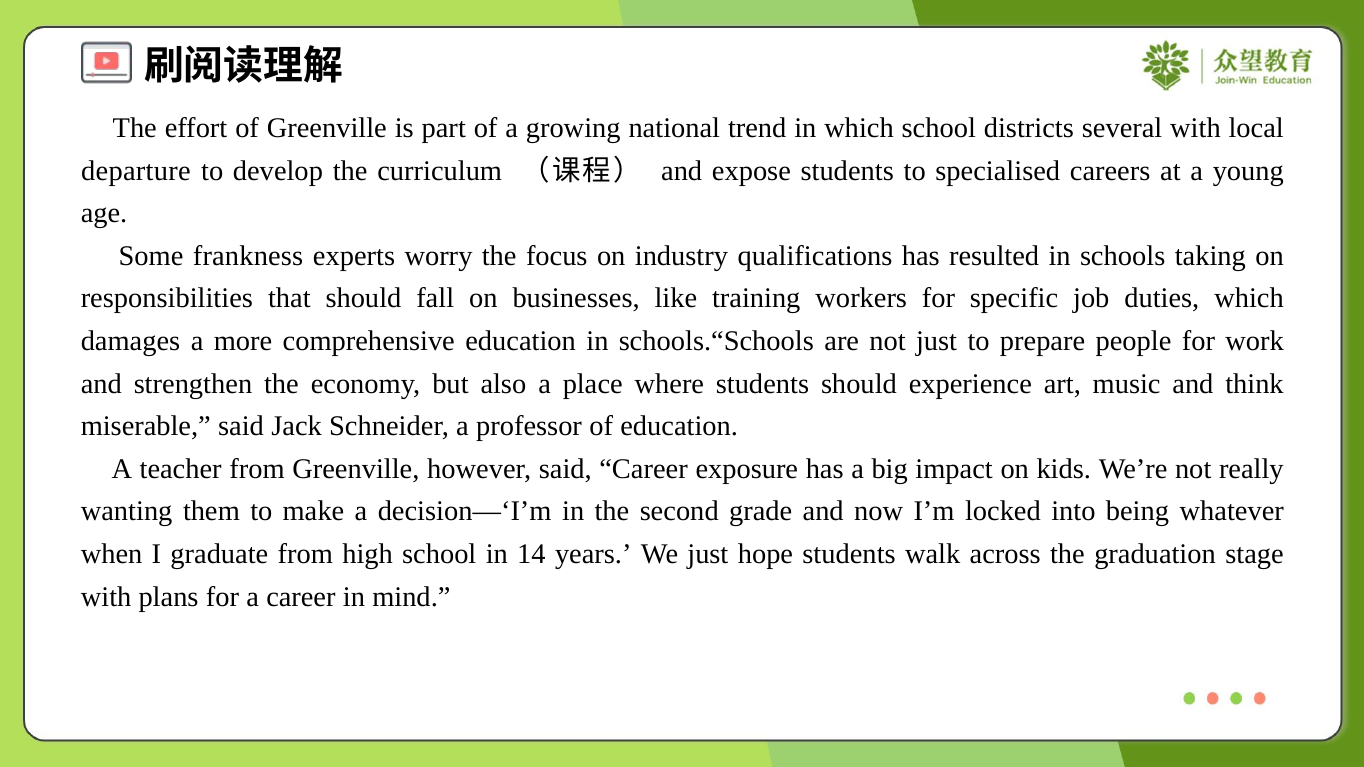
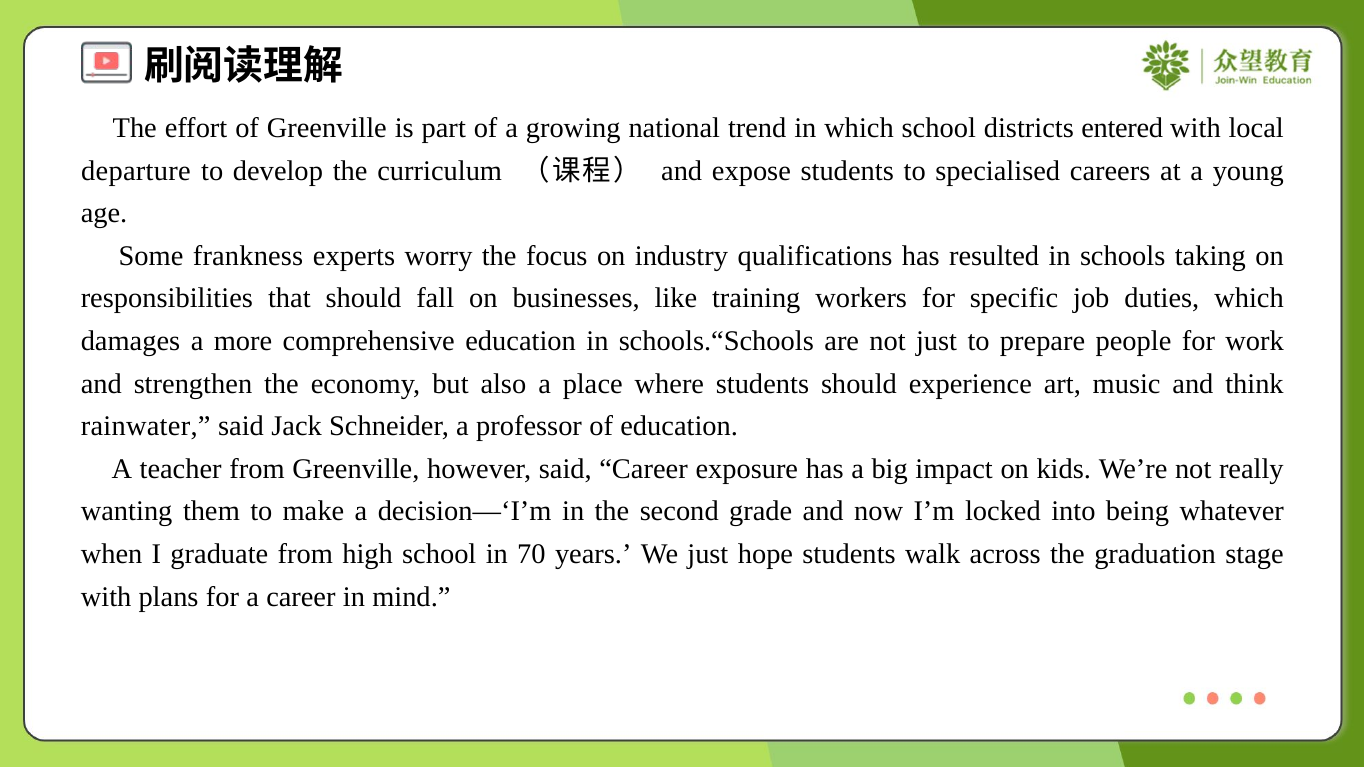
several: several -> entered
miserable: miserable -> rainwater
14: 14 -> 70
